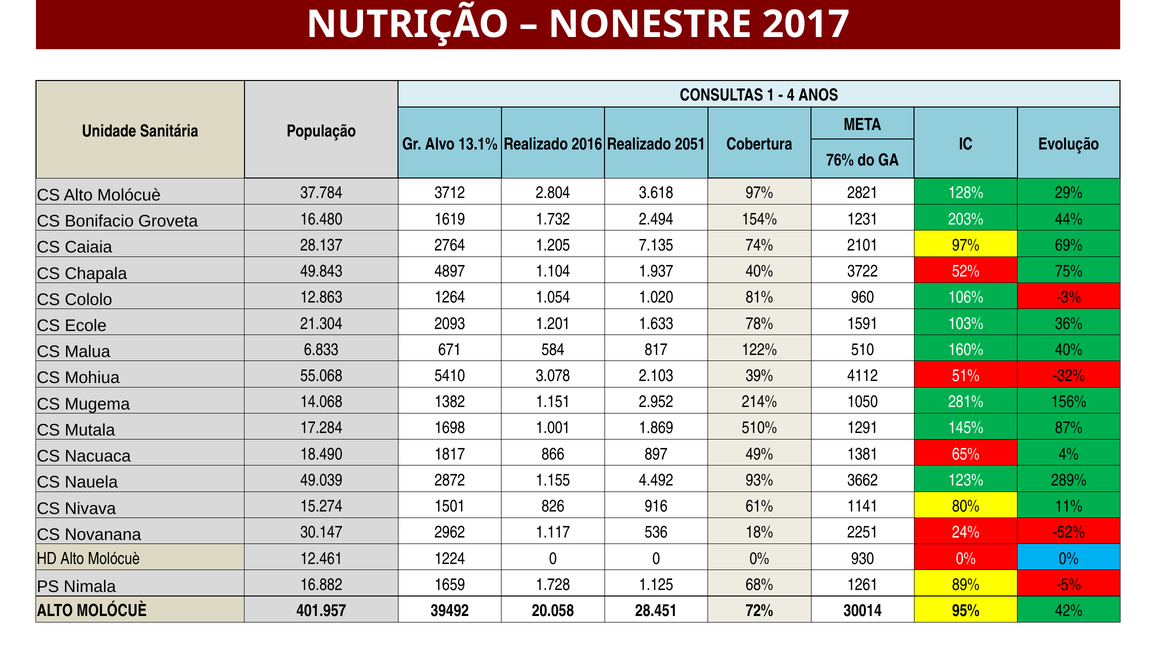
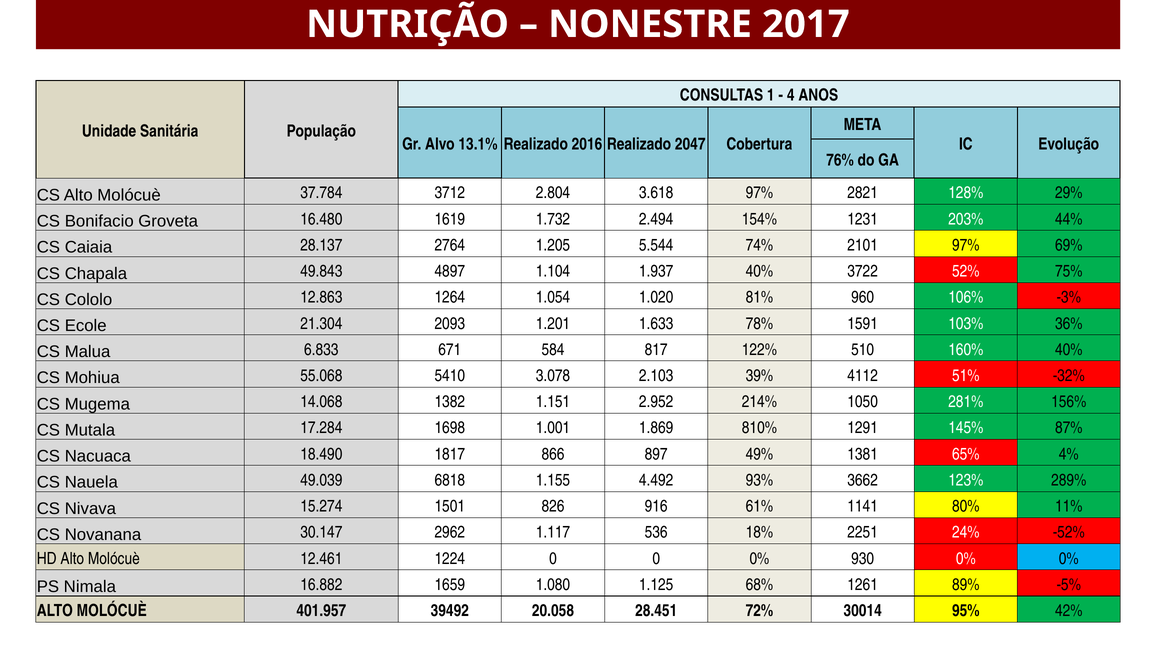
2051: 2051 -> 2047
7.135: 7.135 -> 5.544
510%: 510% -> 810%
2872: 2872 -> 6818
1.728: 1.728 -> 1.080
